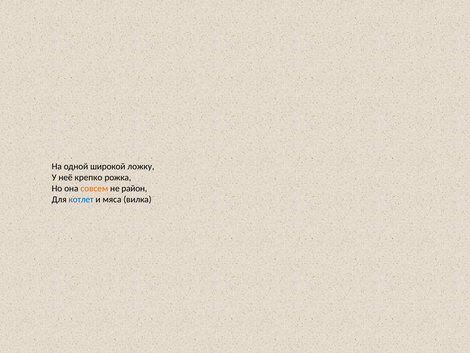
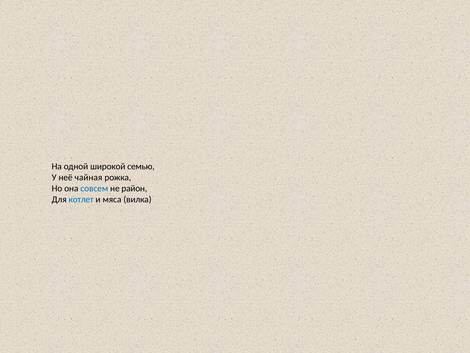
ложку: ложку -> семью
крепко: крепко -> чайная
совсем colour: orange -> blue
